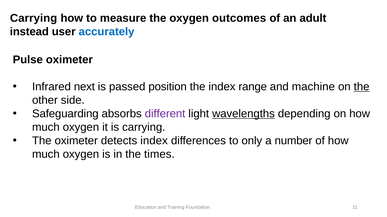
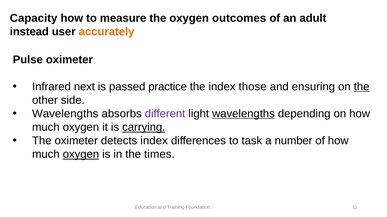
Carrying at (34, 18): Carrying -> Capacity
accurately colour: blue -> orange
position: position -> practice
range: range -> those
machine: machine -> ensuring
Safeguarding at (65, 114): Safeguarding -> Wavelengths
carrying at (144, 128) underline: none -> present
only: only -> task
oxygen at (81, 155) underline: none -> present
